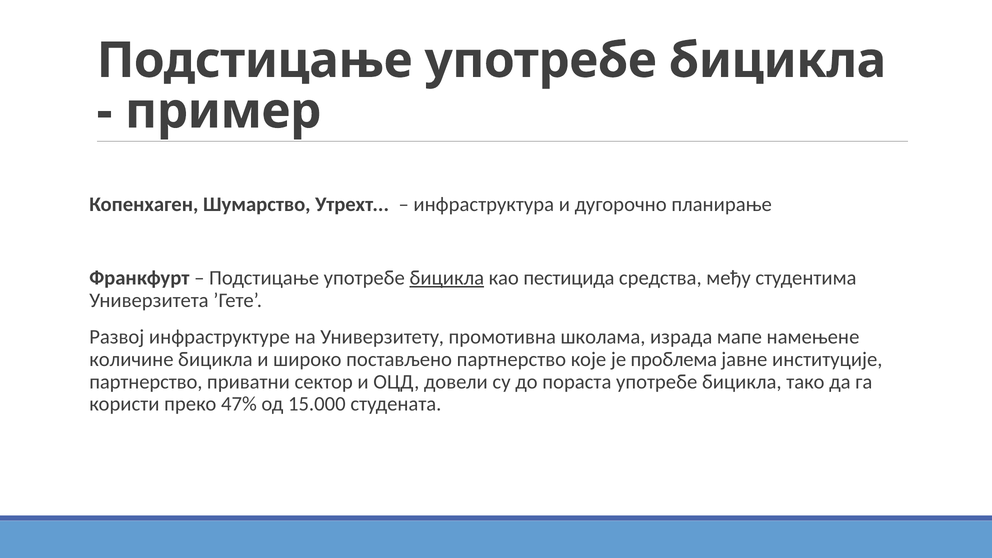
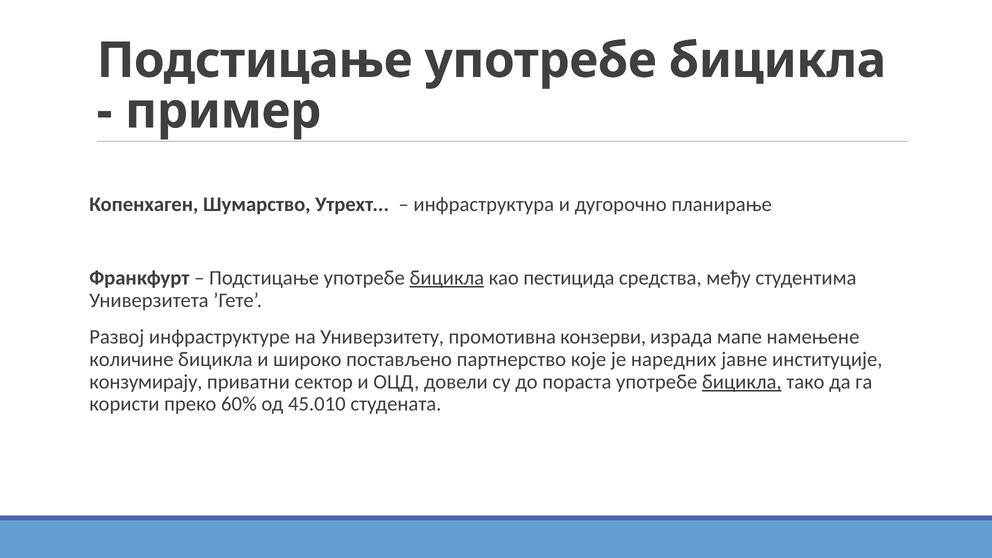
школама: школама -> конзерви
проблема: проблема -> наредних
партнерство at (146, 382): партнерство -> конзумирају
бицикла at (742, 382) underline: none -> present
47%: 47% -> 60%
15.000: 15.000 -> 45.010
